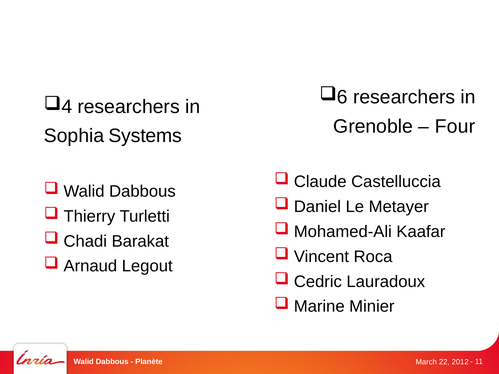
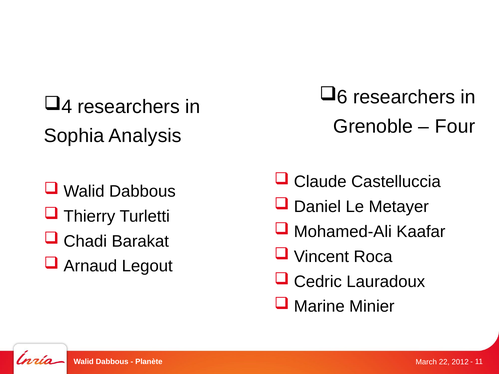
Systems: Systems -> Analysis
